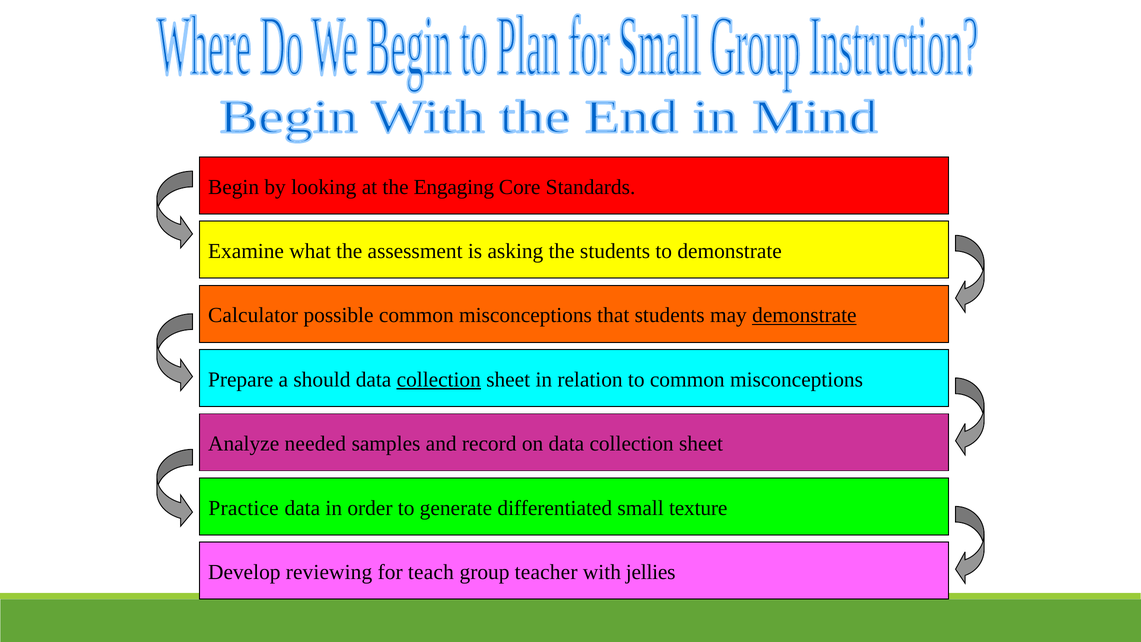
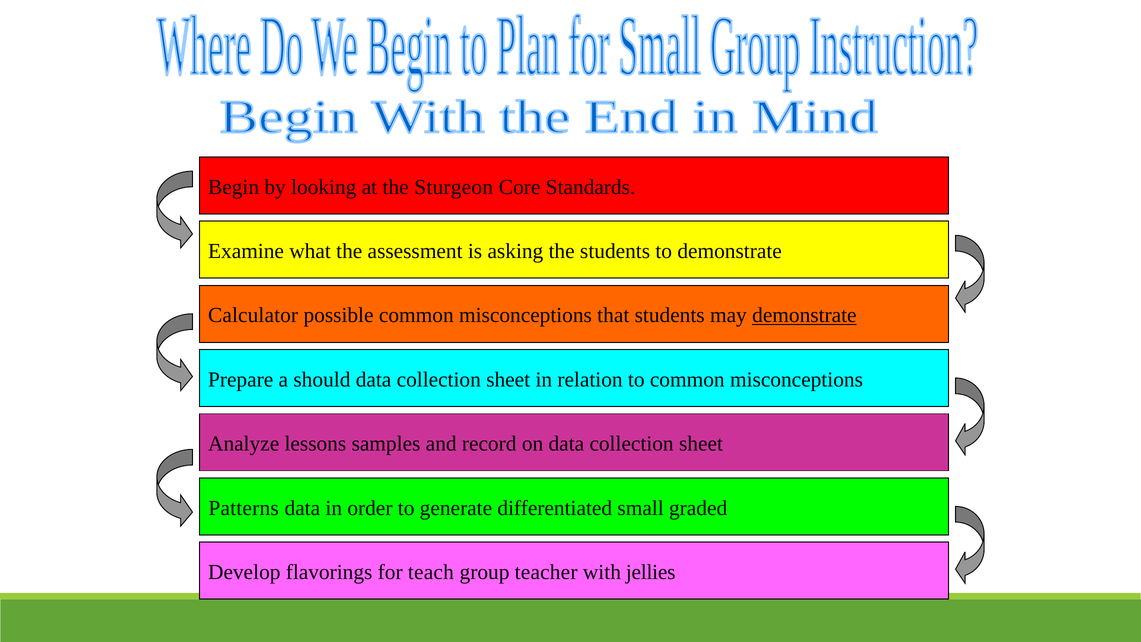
Engaging: Engaging -> Sturgeon
collection at (439, 379) underline: present -> none
needed: needed -> lessons
Practice: Practice -> Patterns
texture: texture -> graded
reviewing: reviewing -> flavorings
